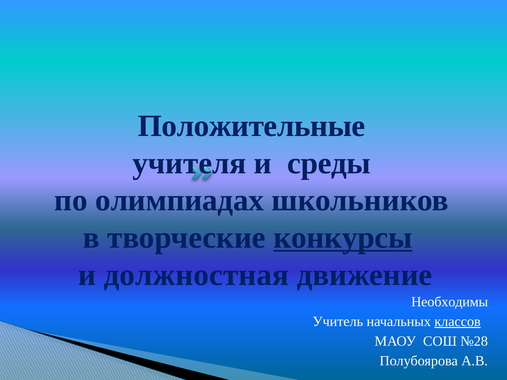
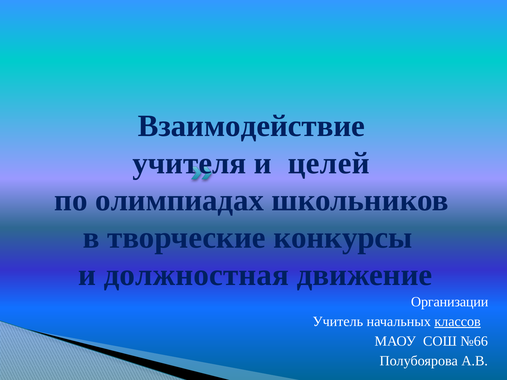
Положительные: Положительные -> Взаимодействие
среды: среды -> целей
конкурсы underline: present -> none
Необходимы: Необходимы -> Организации
№28: №28 -> №66
